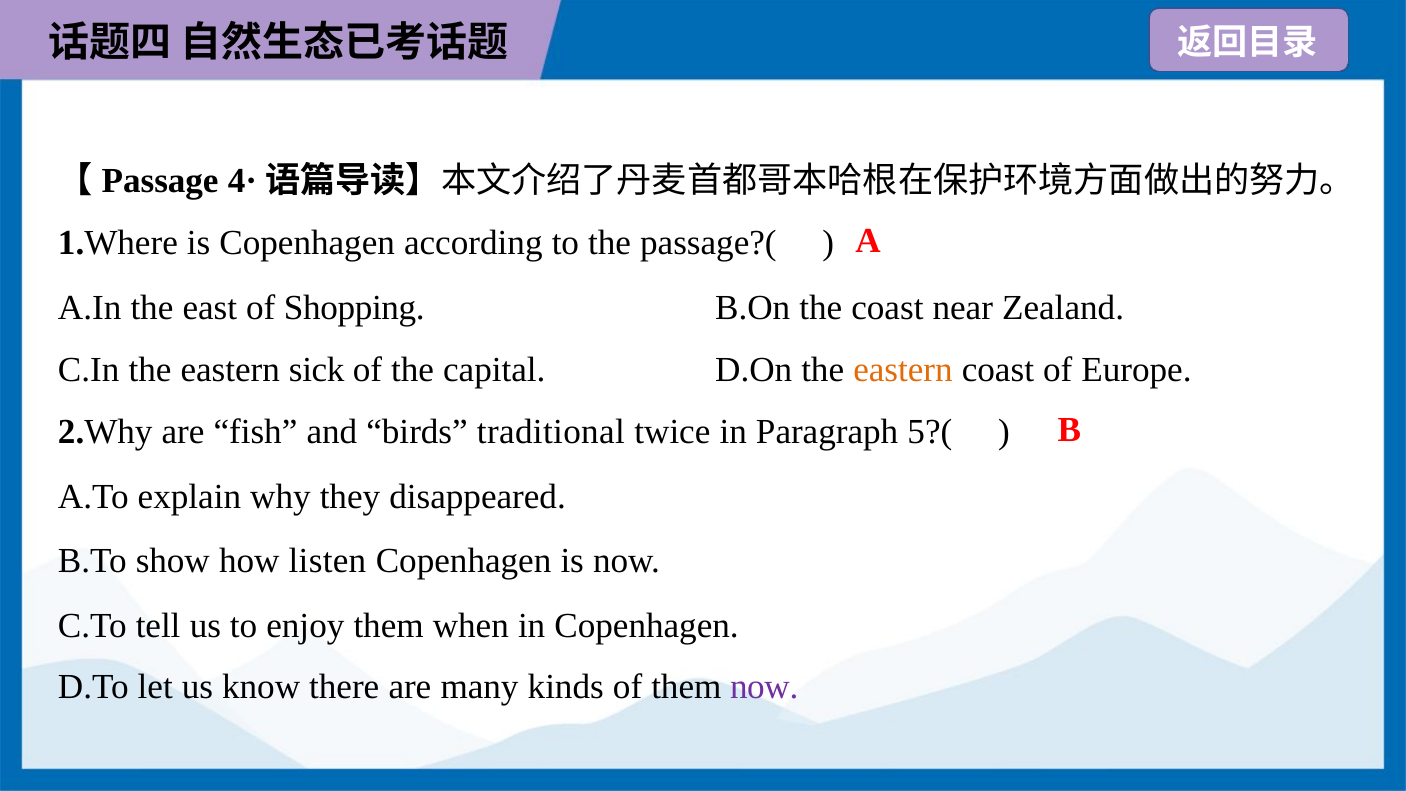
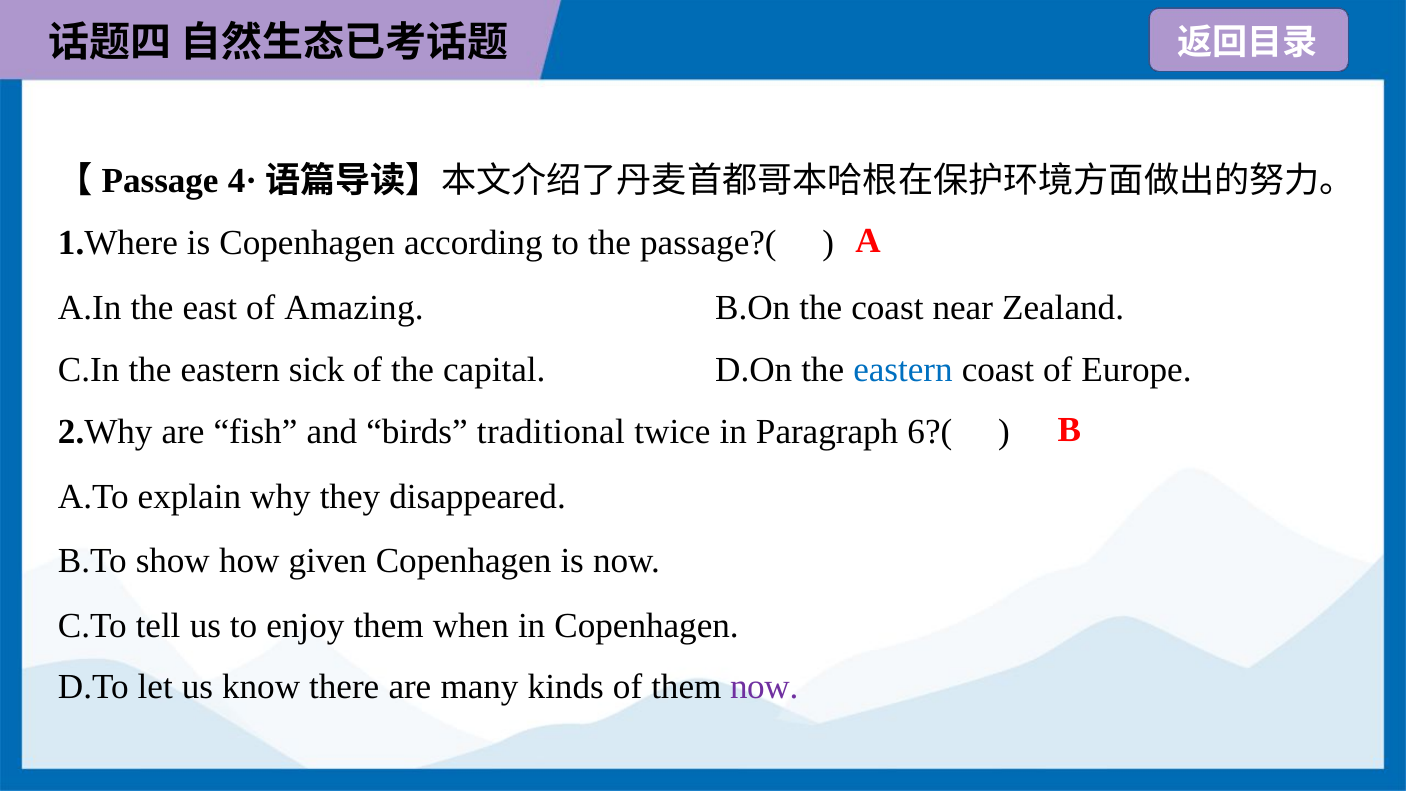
Shopping: Shopping -> Amazing
eastern at (903, 369) colour: orange -> blue
5?(: 5?( -> 6?(
listen: listen -> given
